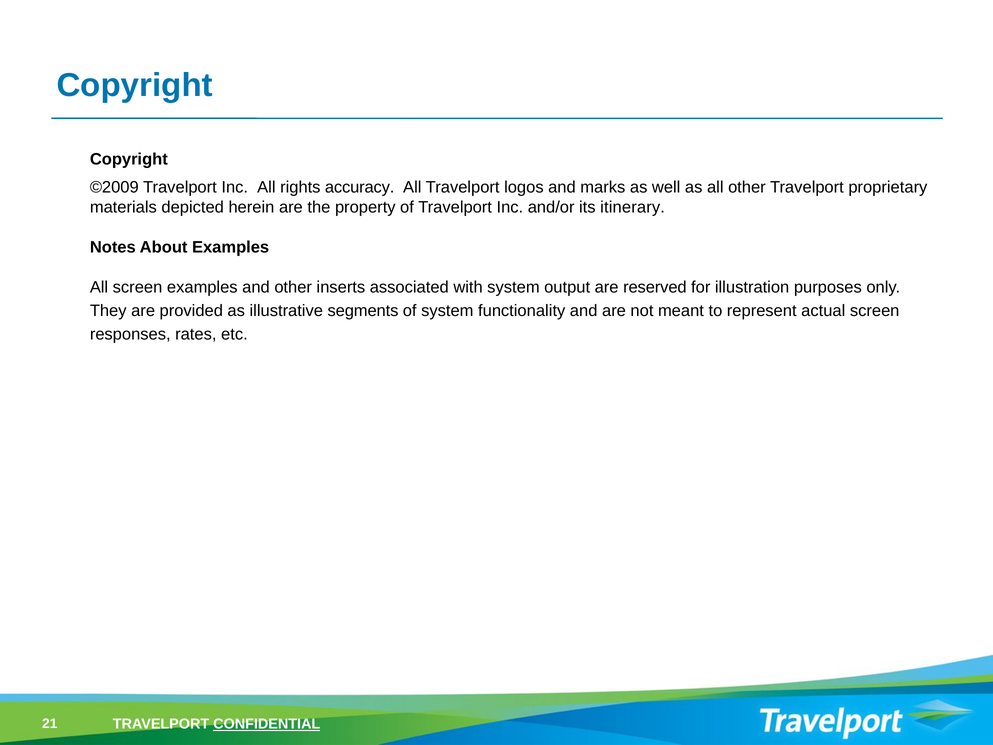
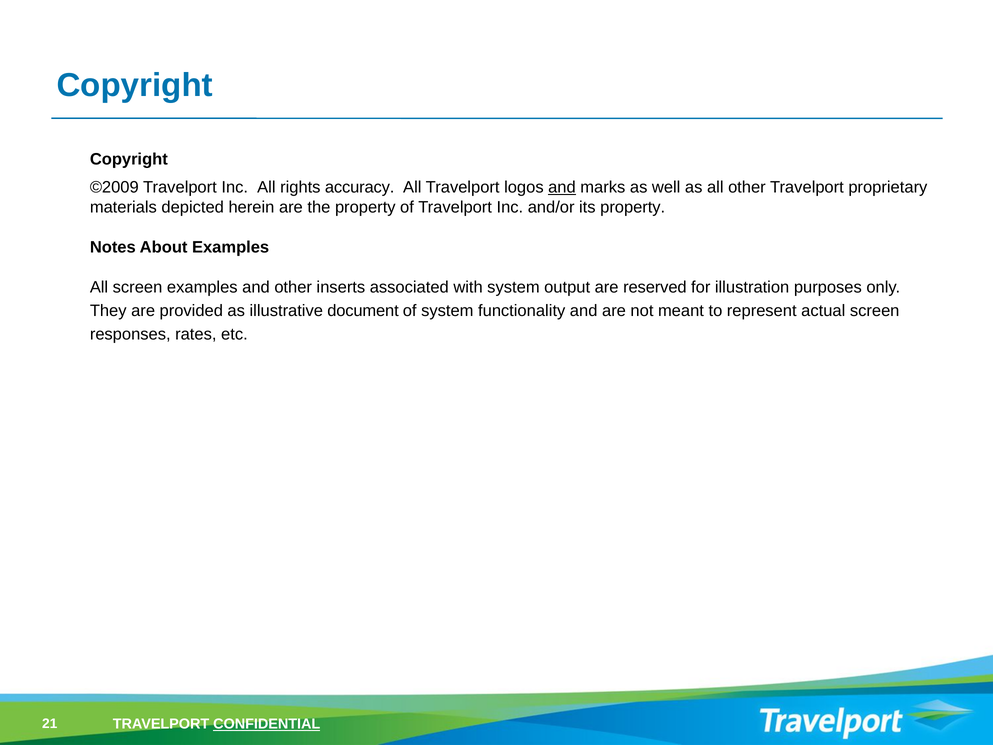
and at (562, 187) underline: none -> present
its itinerary: itinerary -> property
segments: segments -> document
